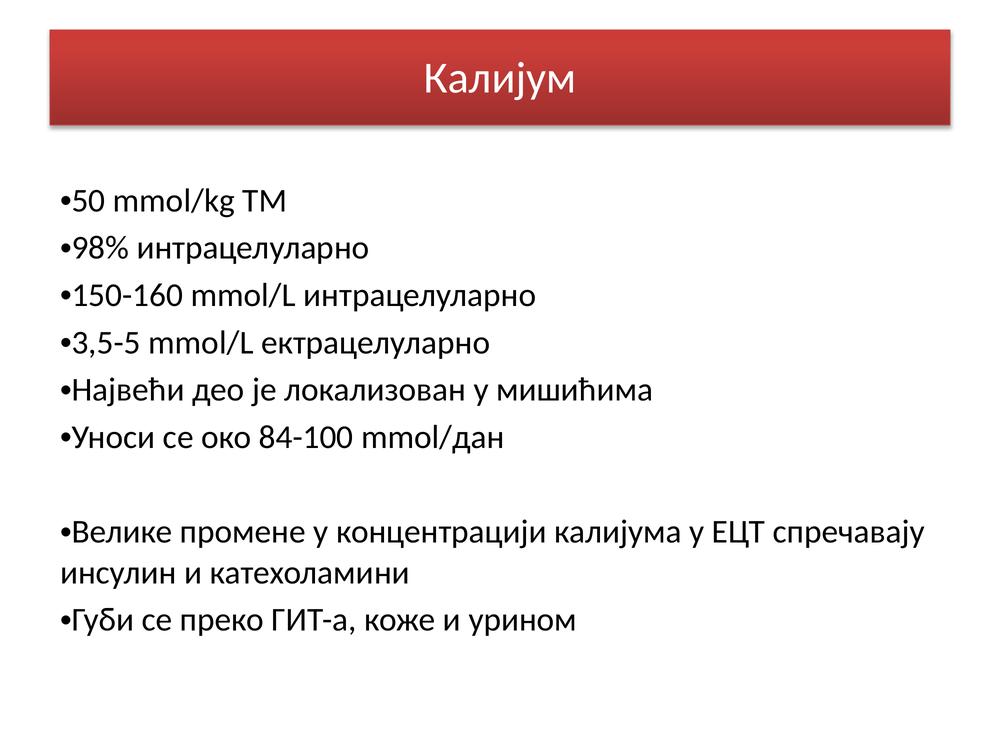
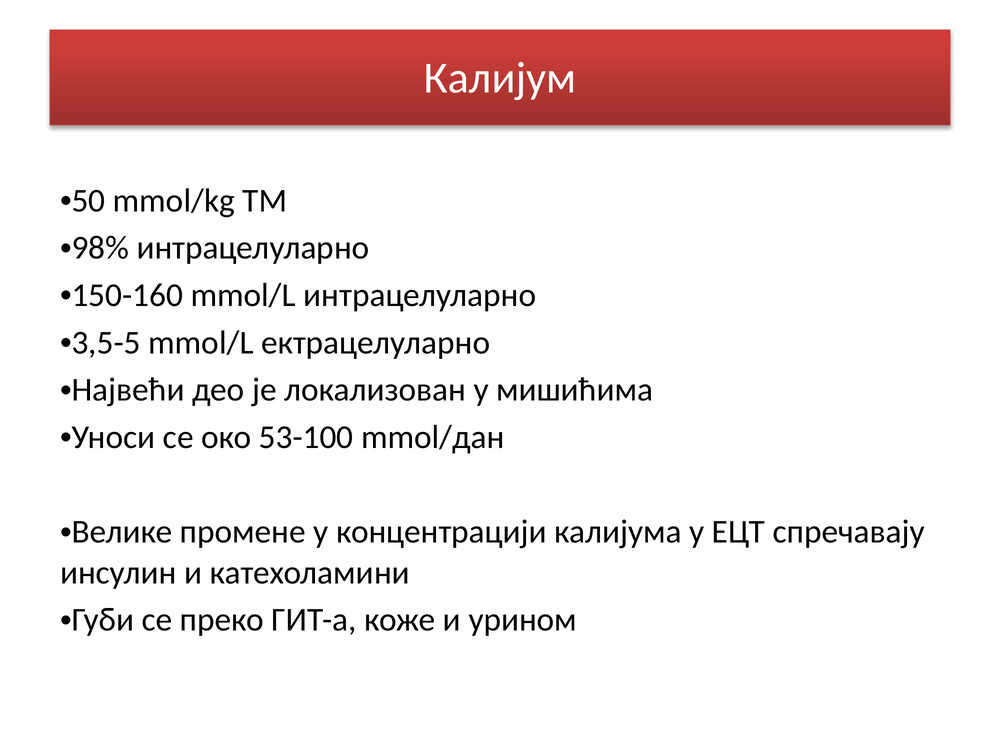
84-100: 84-100 -> 53-100
